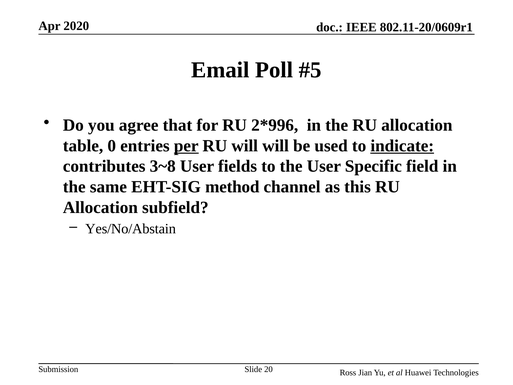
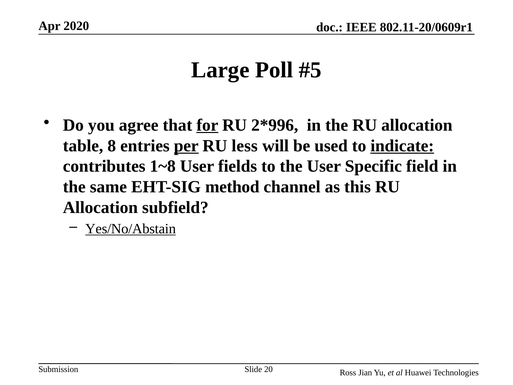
Email: Email -> Large
for underline: none -> present
0: 0 -> 8
RU will: will -> less
3~8: 3~8 -> 1~8
Yes/No/Abstain underline: none -> present
